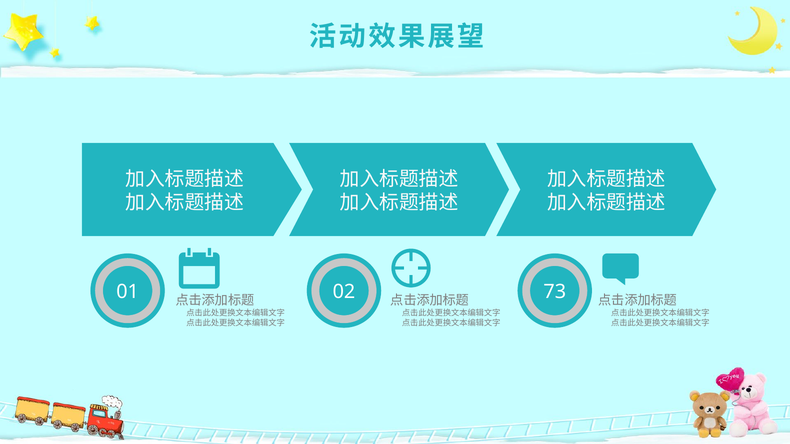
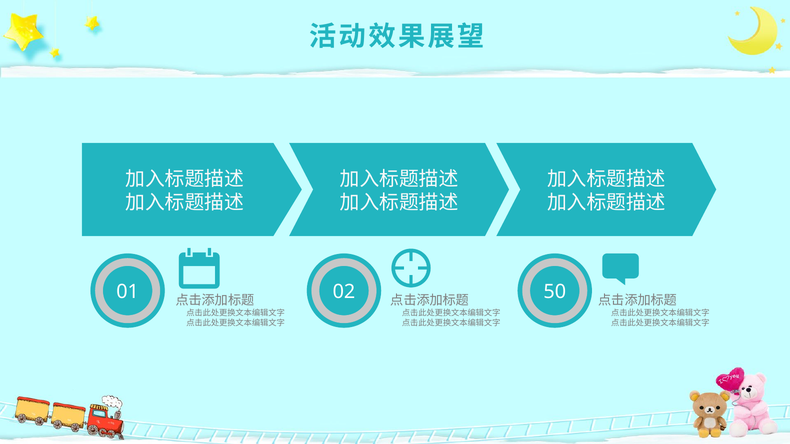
73: 73 -> 50
